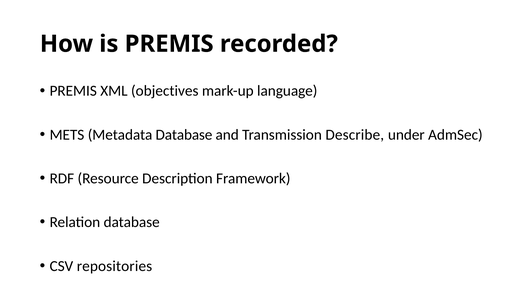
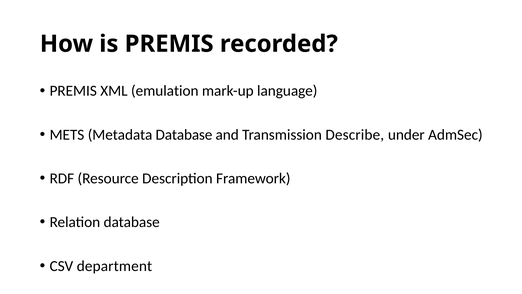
objectives: objectives -> emulation
repositories: repositories -> department
